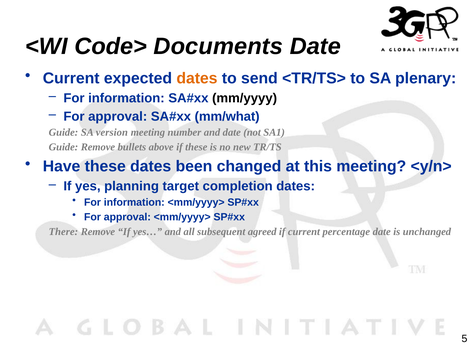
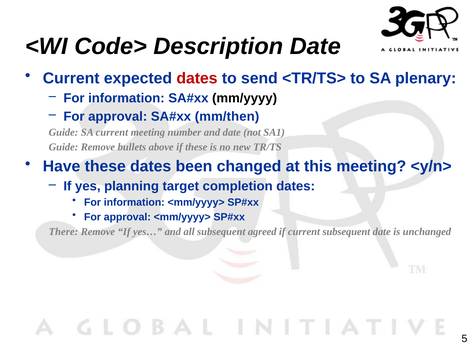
Documents: Documents -> Description
dates at (197, 78) colour: orange -> red
mm/what: mm/what -> mm/then
SA version: version -> current
current percentage: percentage -> subsequent
